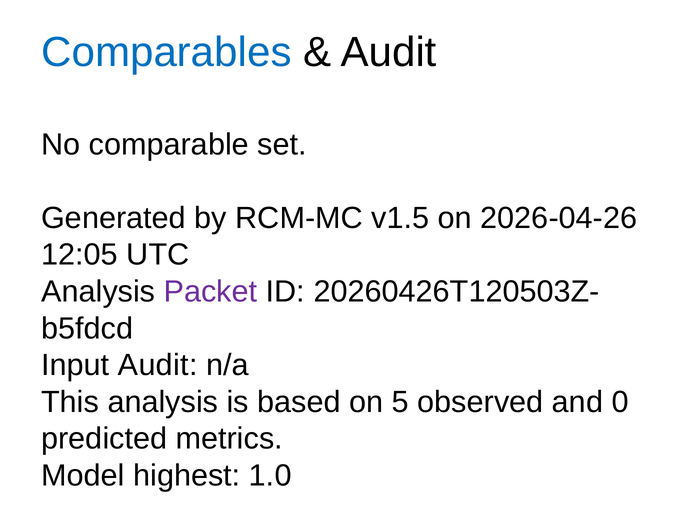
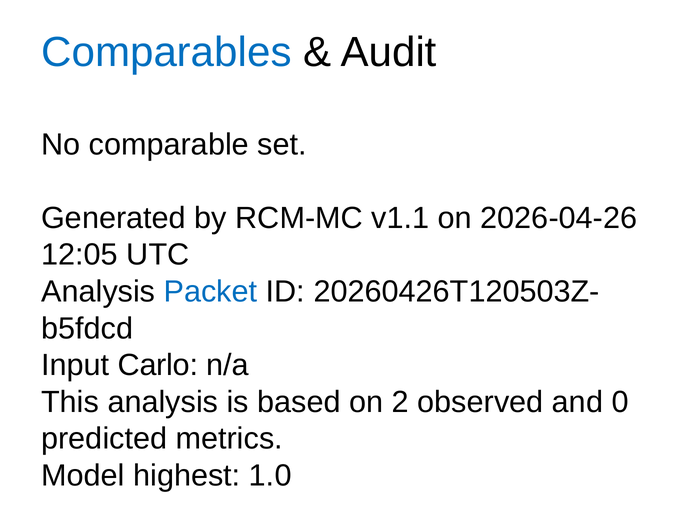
v1.5: v1.5 -> v1.1
Packet colour: purple -> blue
Input Audit: Audit -> Carlo
5: 5 -> 2
